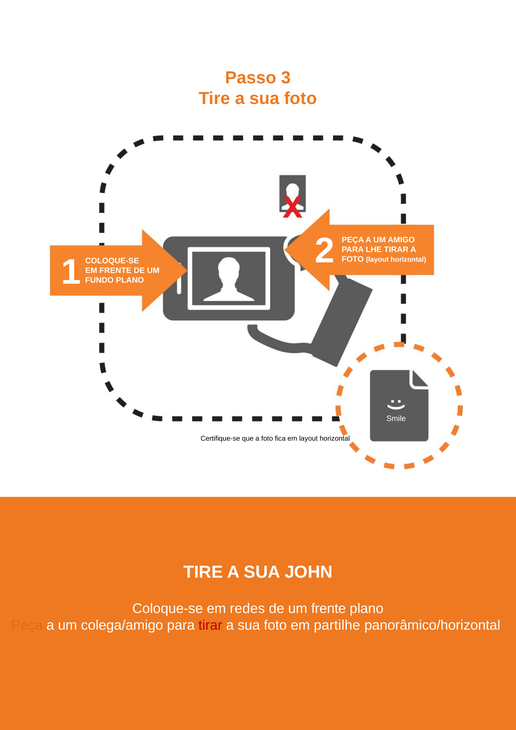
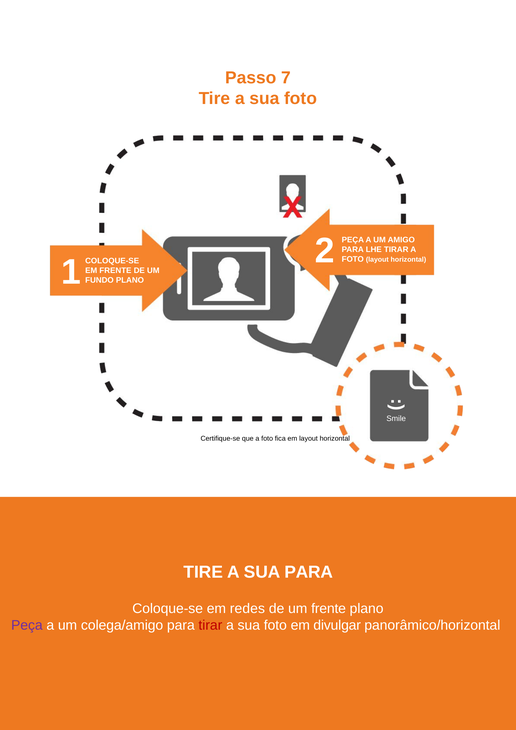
3: 3 -> 7
SUA JOHN: JOHN -> PARA
Peça colour: orange -> purple
partilhe: partilhe -> divulgar
